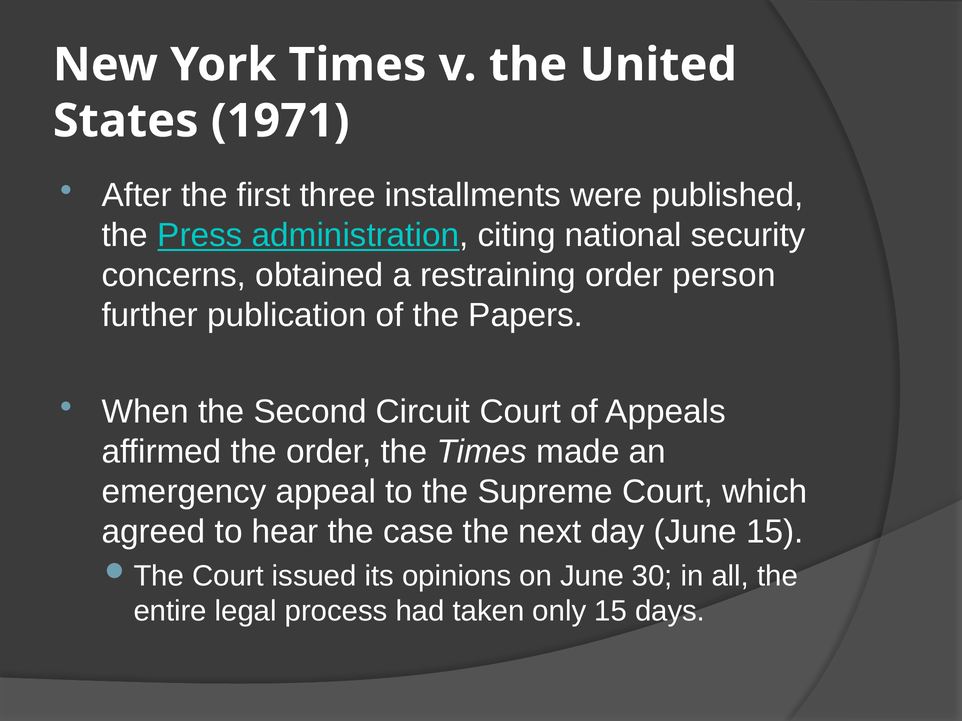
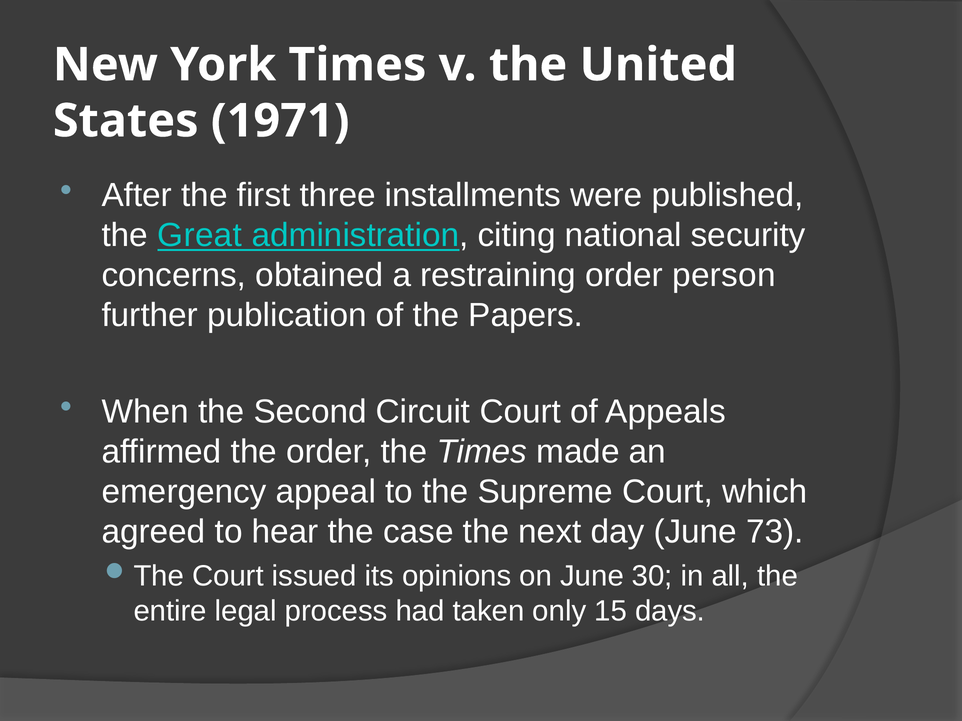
Press: Press -> Great
June 15: 15 -> 73
